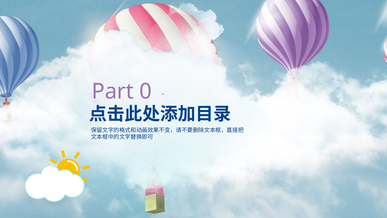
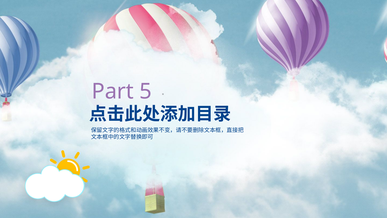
0: 0 -> 5
